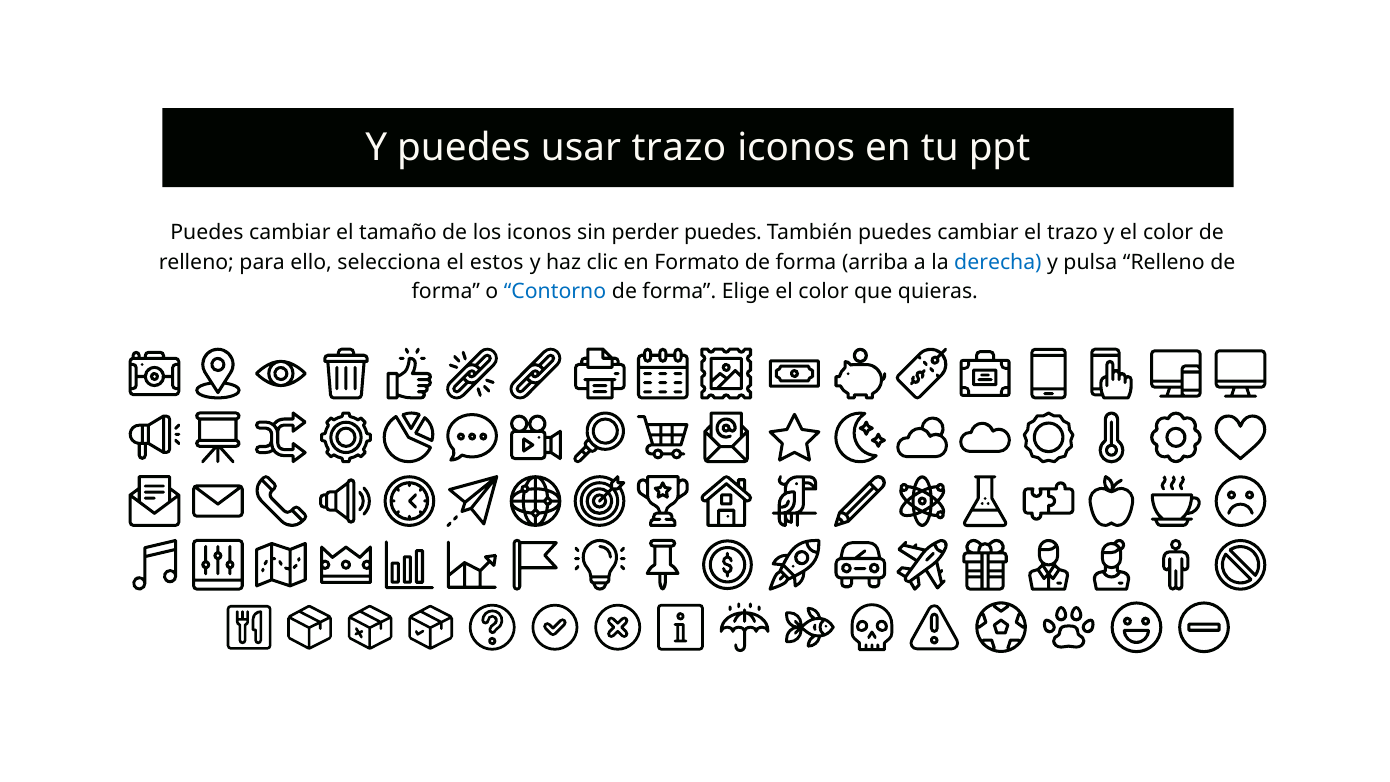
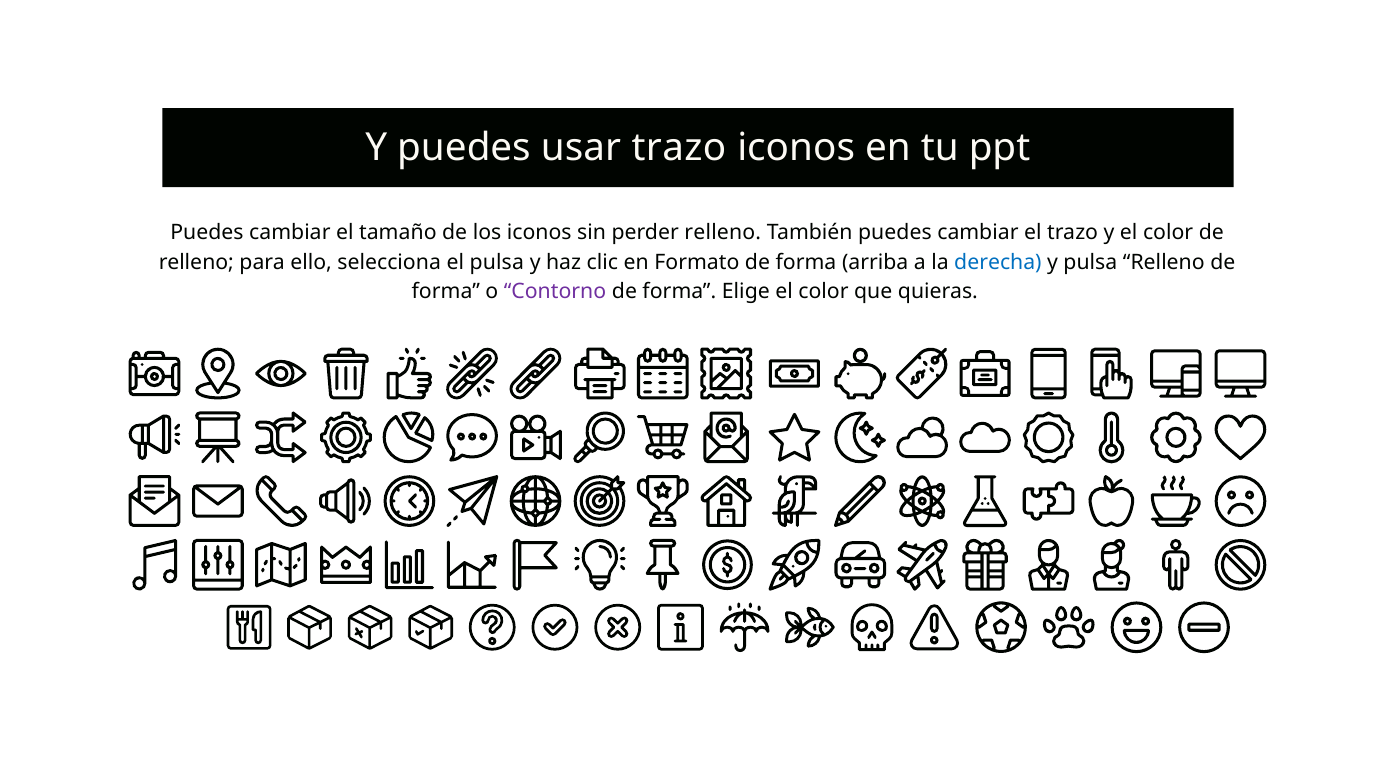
perder puedes: puedes -> relleno
el estos: estos -> pulsa
Contorno colour: blue -> purple
